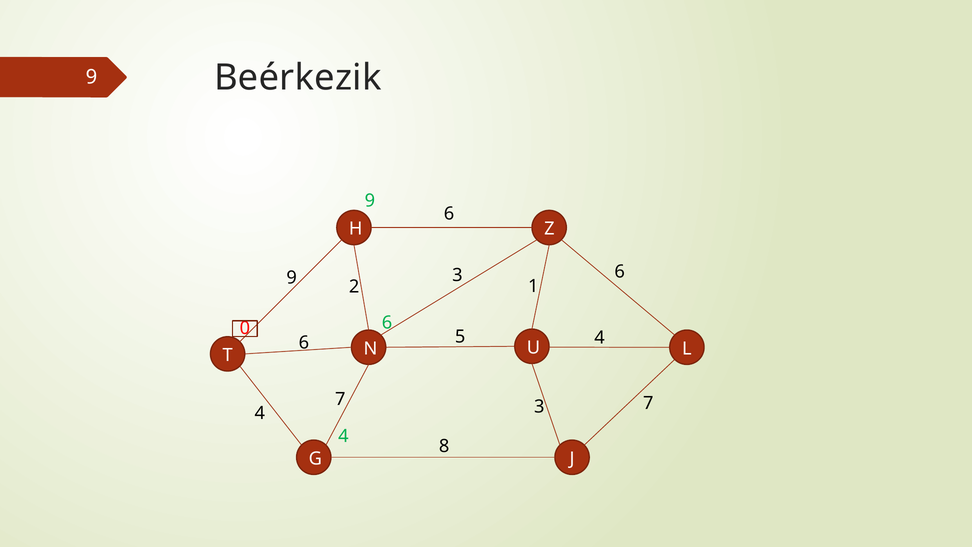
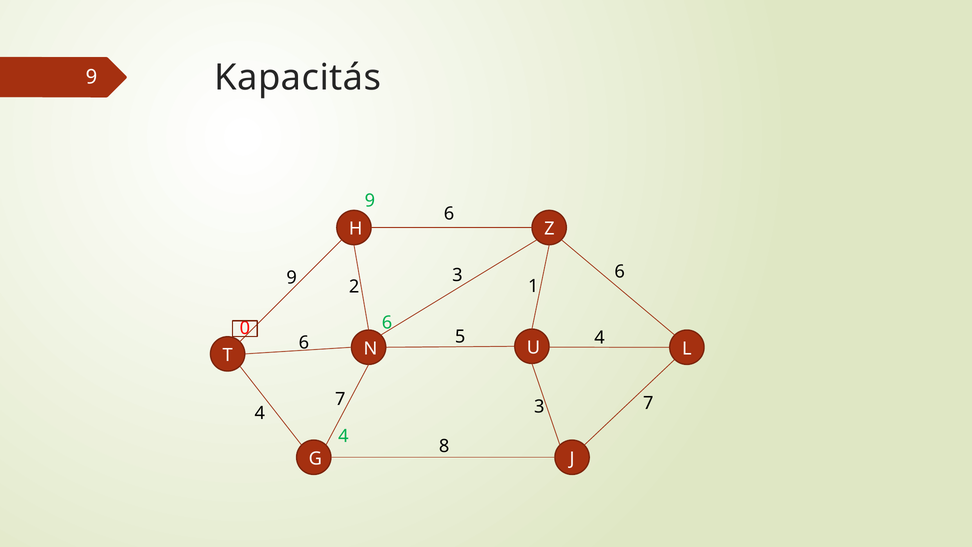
Beérkezik: Beérkezik -> Kapacitás
